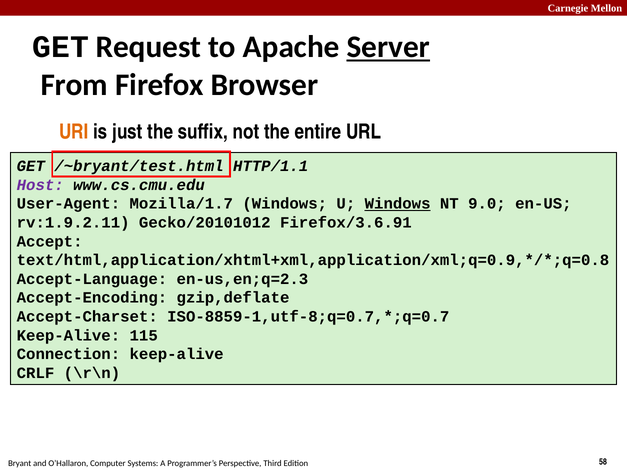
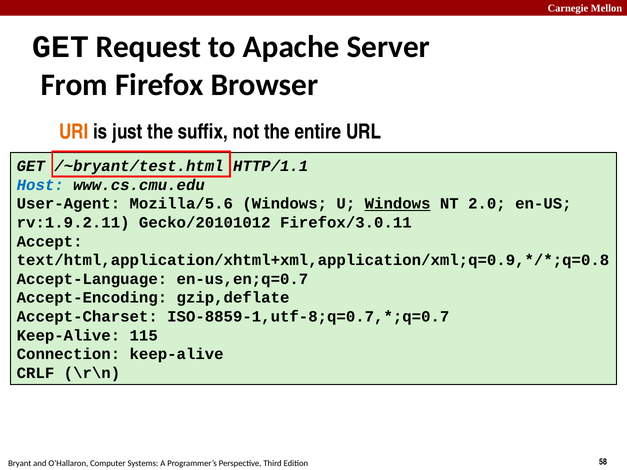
Server underline: present -> none
Host colour: purple -> blue
Mozilla/1.7: Mozilla/1.7 -> Mozilla/5.6
9.0: 9.0 -> 2.0
Firefox/3.6.91: Firefox/3.6.91 -> Firefox/3.0.11
en-us,en;q=2.3: en-us,en;q=2.3 -> en-us,en;q=0.7
